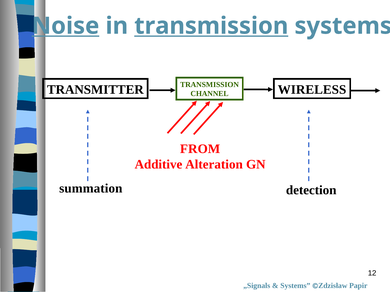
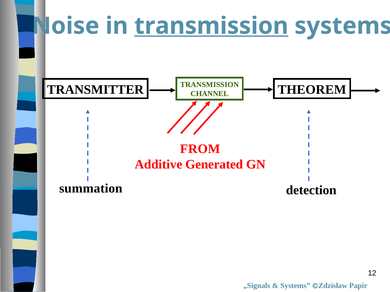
Noise underline: present -> none
WIRELESS: WIRELESS -> THEOREM
Alteration: Alteration -> Generated
